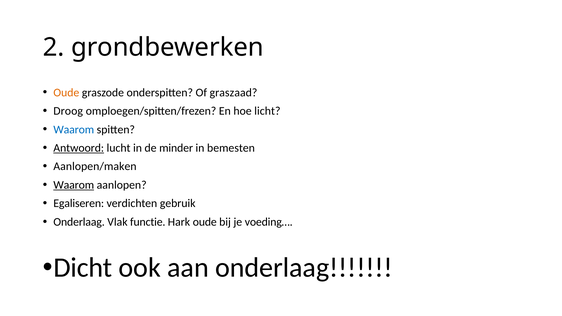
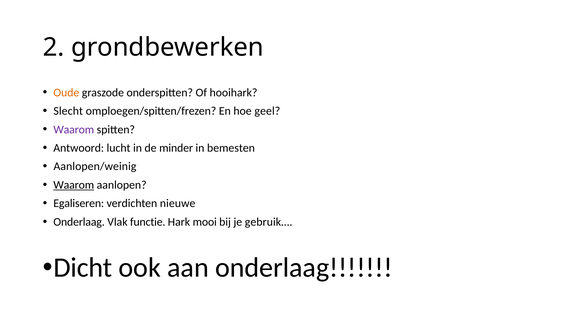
graszaad: graszaad -> hooihark
Droog: Droog -> Slecht
licht: licht -> geel
Waarom at (74, 130) colour: blue -> purple
Antwoord underline: present -> none
Aanlopen/maken: Aanlopen/maken -> Aanlopen/weinig
gebruik: gebruik -> nieuwe
Hark oude: oude -> mooi
voeding…: voeding… -> gebruik…
